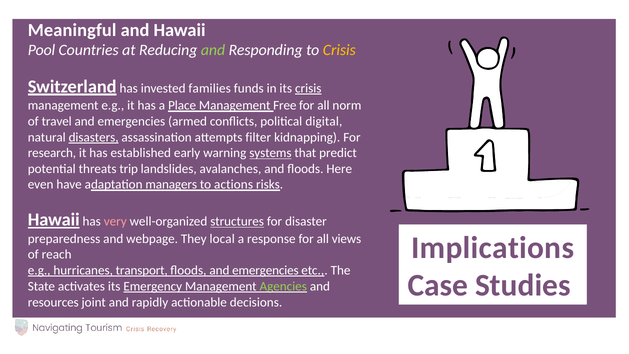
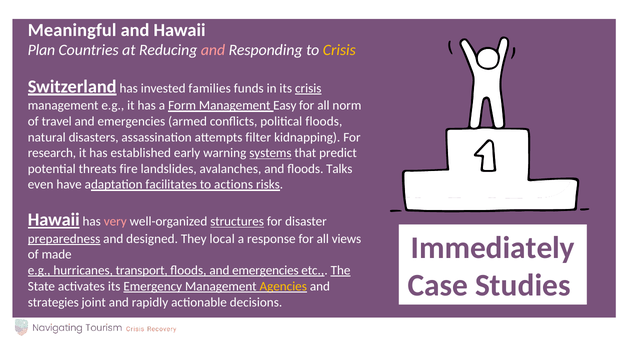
Pool: Pool -> Plan
and at (213, 50) colour: light green -> pink
Place: Place -> Form
Free: Free -> Easy
political digital: digital -> floods
disasters underline: present -> none
trip: trip -> fire
Here: Here -> Talks
managers: managers -> facilitates
preparedness underline: none -> present
webpage: webpage -> designed
Implications: Implications -> Immediately
reach: reach -> made
The underline: none -> present
Agencies colour: light green -> yellow
resources: resources -> strategies
